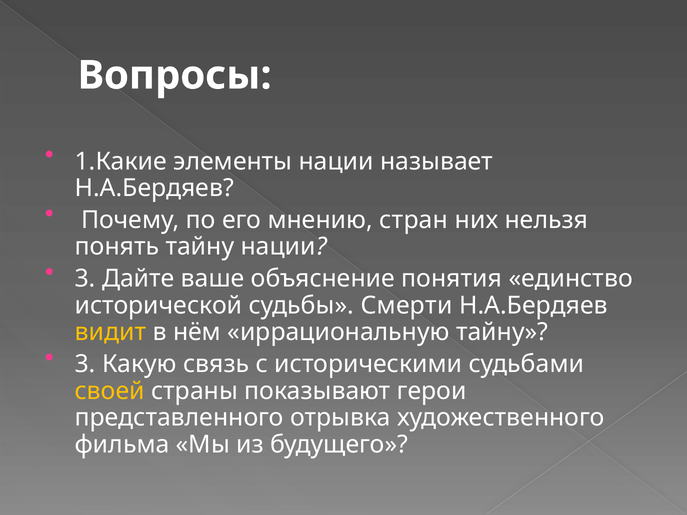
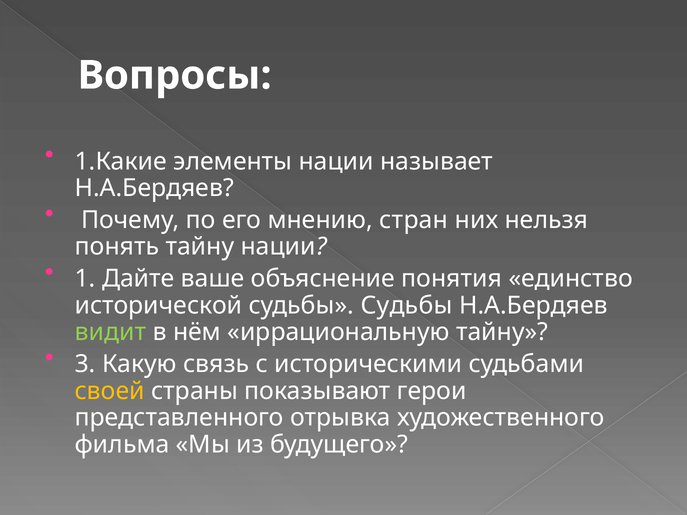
3 at (85, 279): 3 -> 1
судьбы Смерти: Смерти -> Судьбы
видит colour: yellow -> light green
